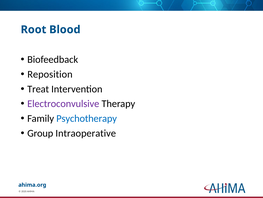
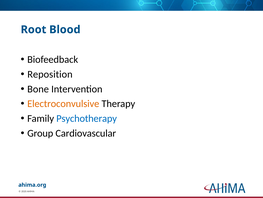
Treat: Treat -> Bone
Electroconvulsive colour: purple -> orange
Intraoperative: Intraoperative -> Cardiovascular
